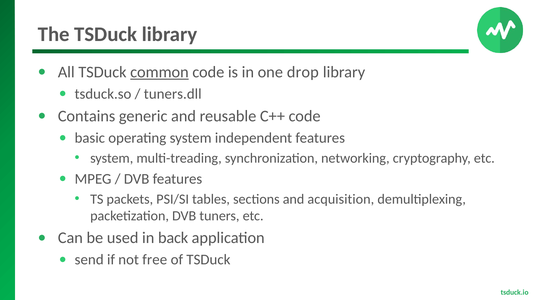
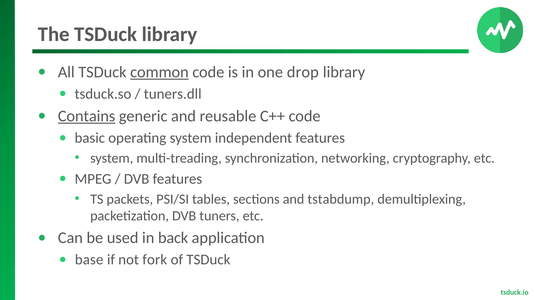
Contains underline: none -> present
acquisition: acquisition -> tstabdump
send: send -> base
free: free -> fork
